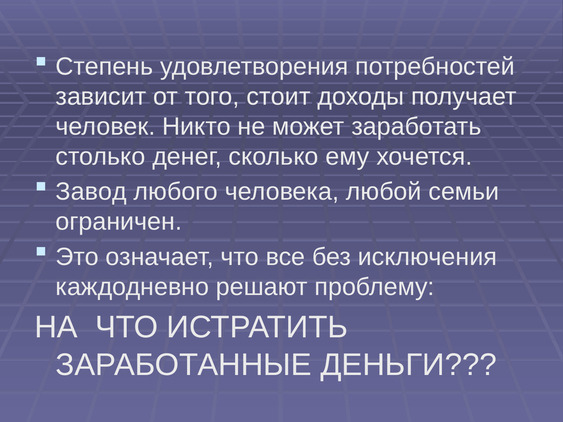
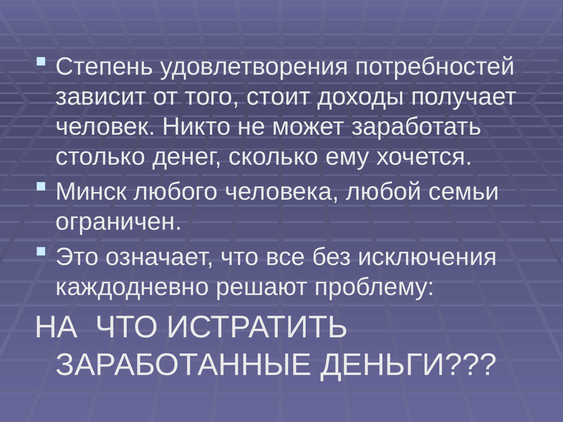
Завод: Завод -> Минск
